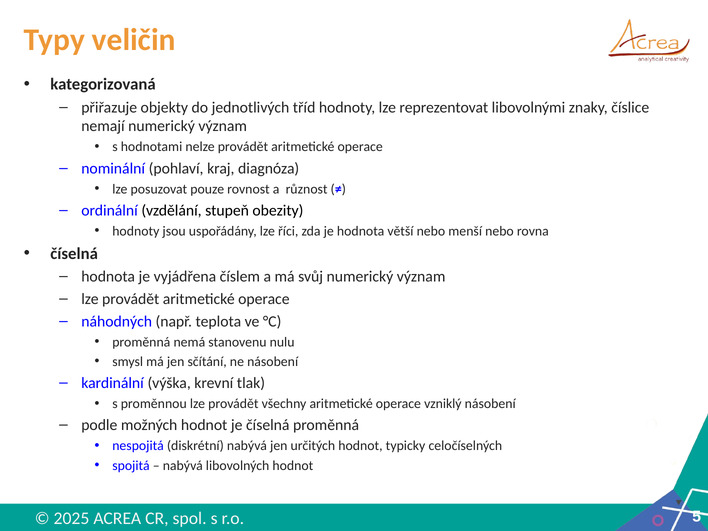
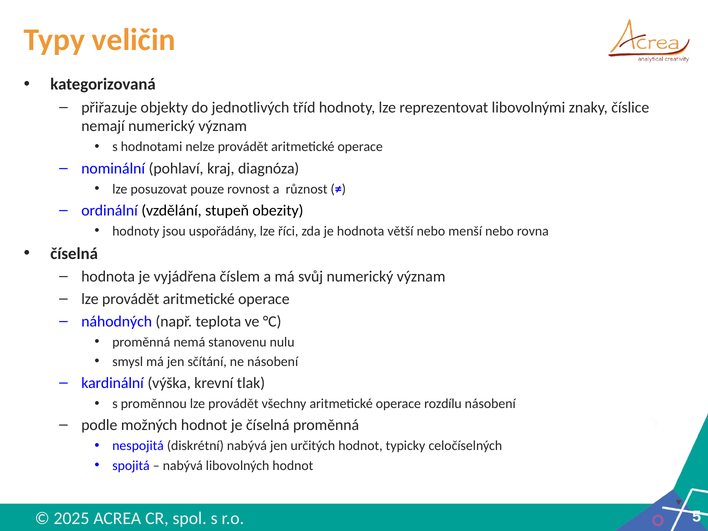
vzniklý: vzniklý -> rozdílu
